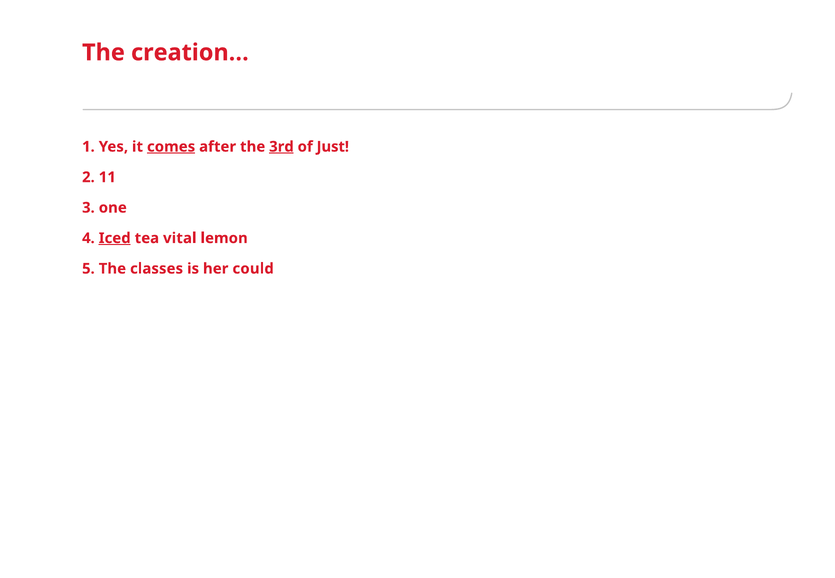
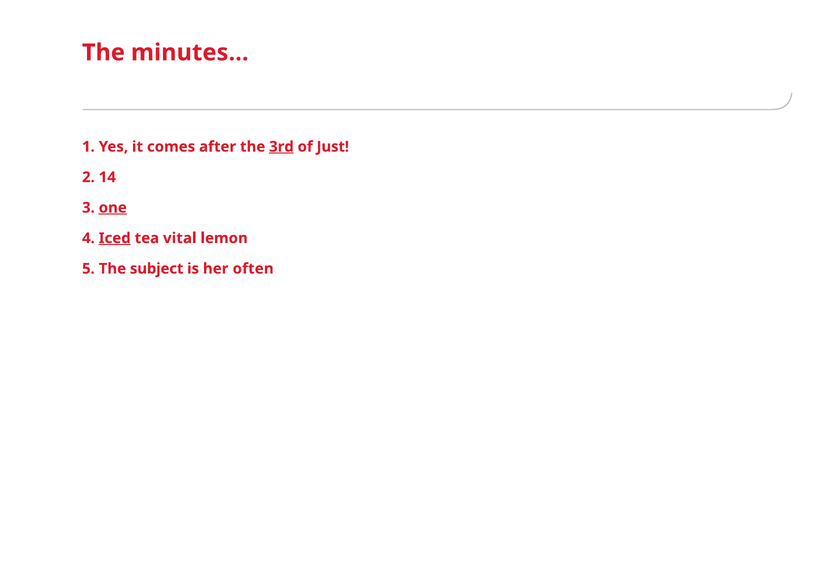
creation…: creation… -> minutes…
comes underline: present -> none
11: 11 -> 14
one underline: none -> present
classes: classes -> subject
could: could -> often
